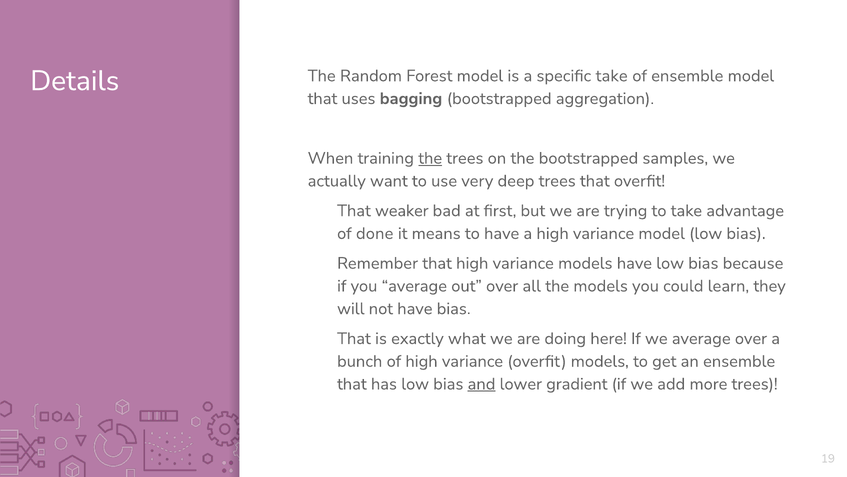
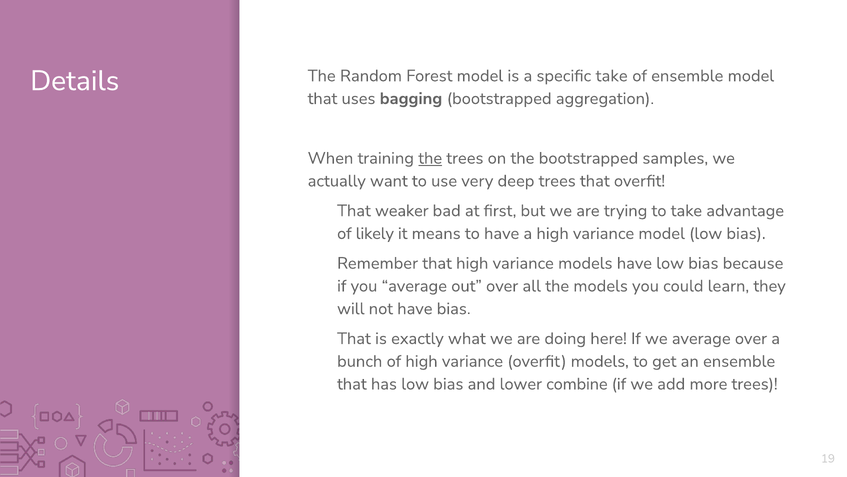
done: done -> likely
and underline: present -> none
gradient: gradient -> combine
